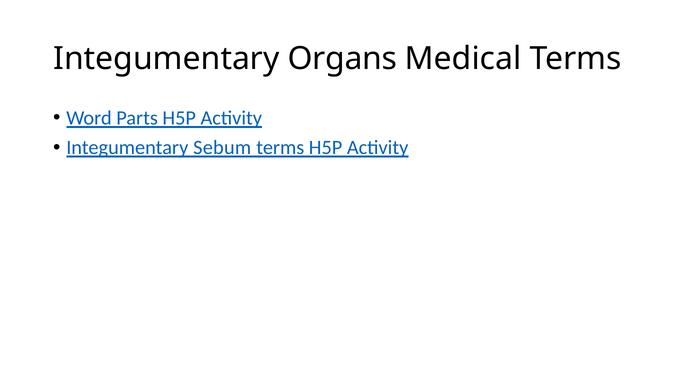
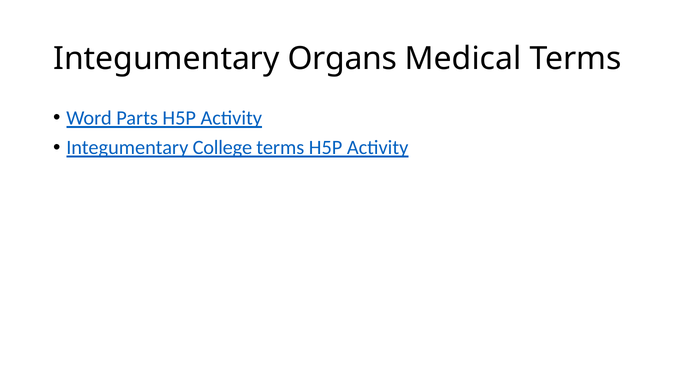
Sebum: Sebum -> College
